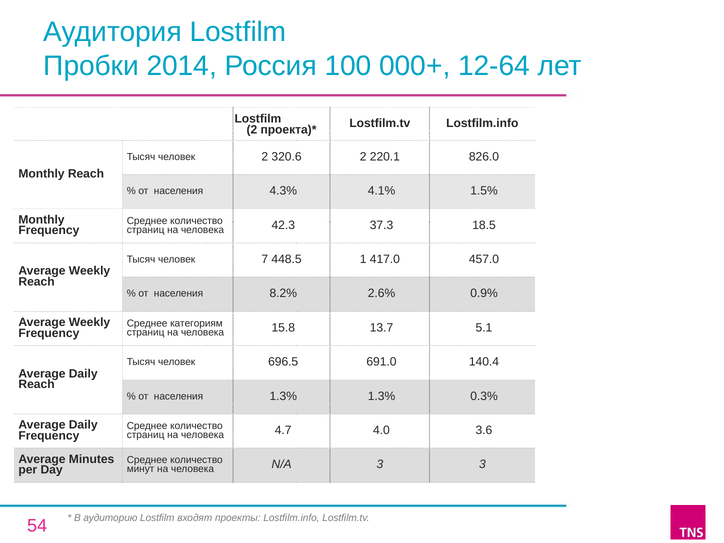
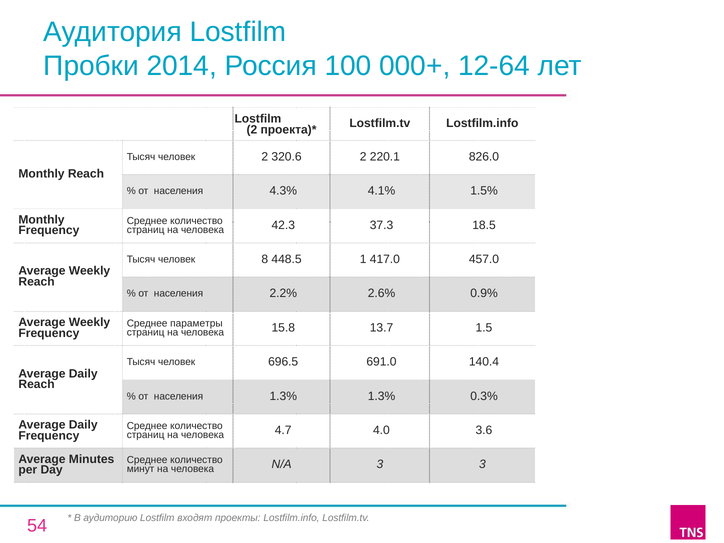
7: 7 -> 8
8.2%: 8.2% -> 2.2%
категориям: категориям -> параметры
5.1: 5.1 -> 1.5
